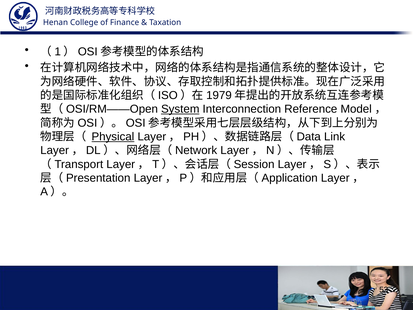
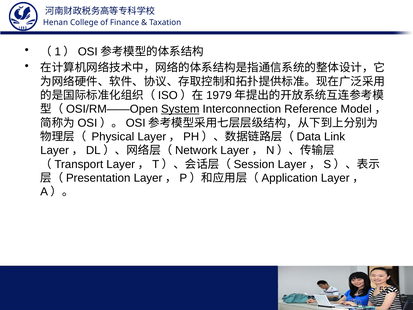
Physical underline: present -> none
